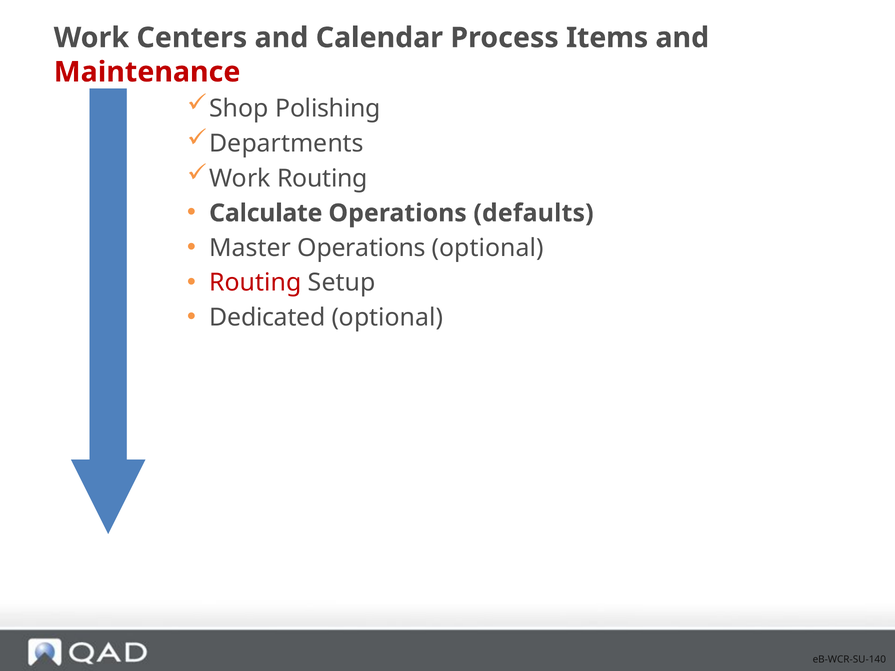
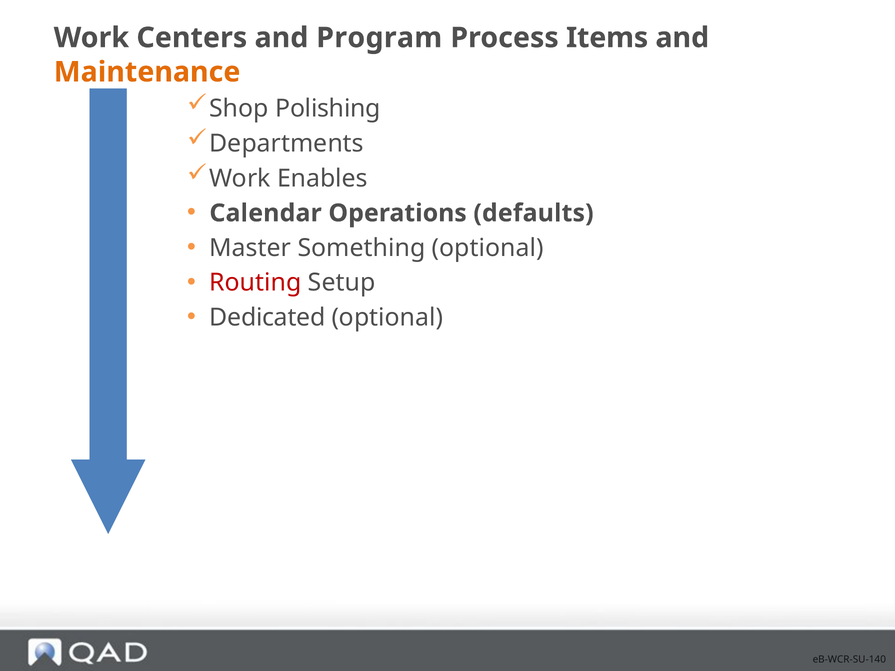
Calendar: Calendar -> Program
Maintenance colour: red -> orange
Work Routing: Routing -> Enables
Calculate: Calculate -> Calendar
Master Operations: Operations -> Something
